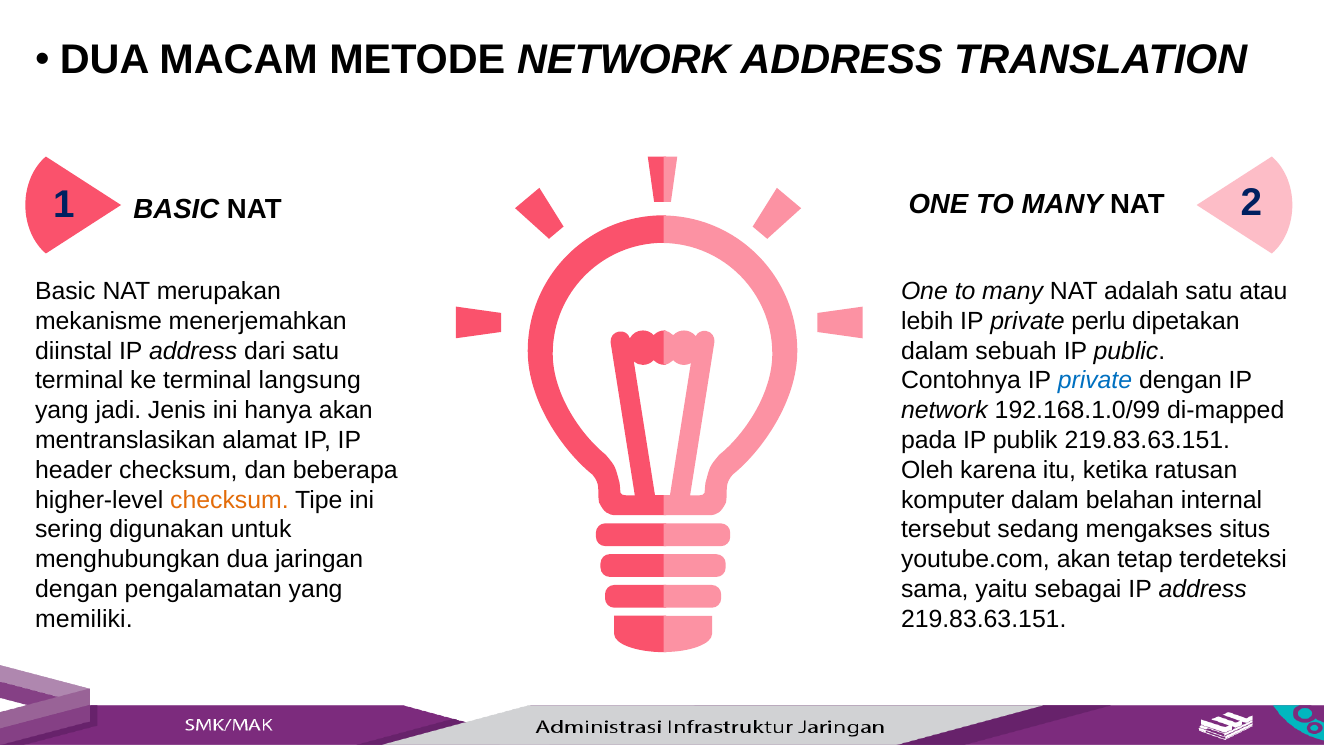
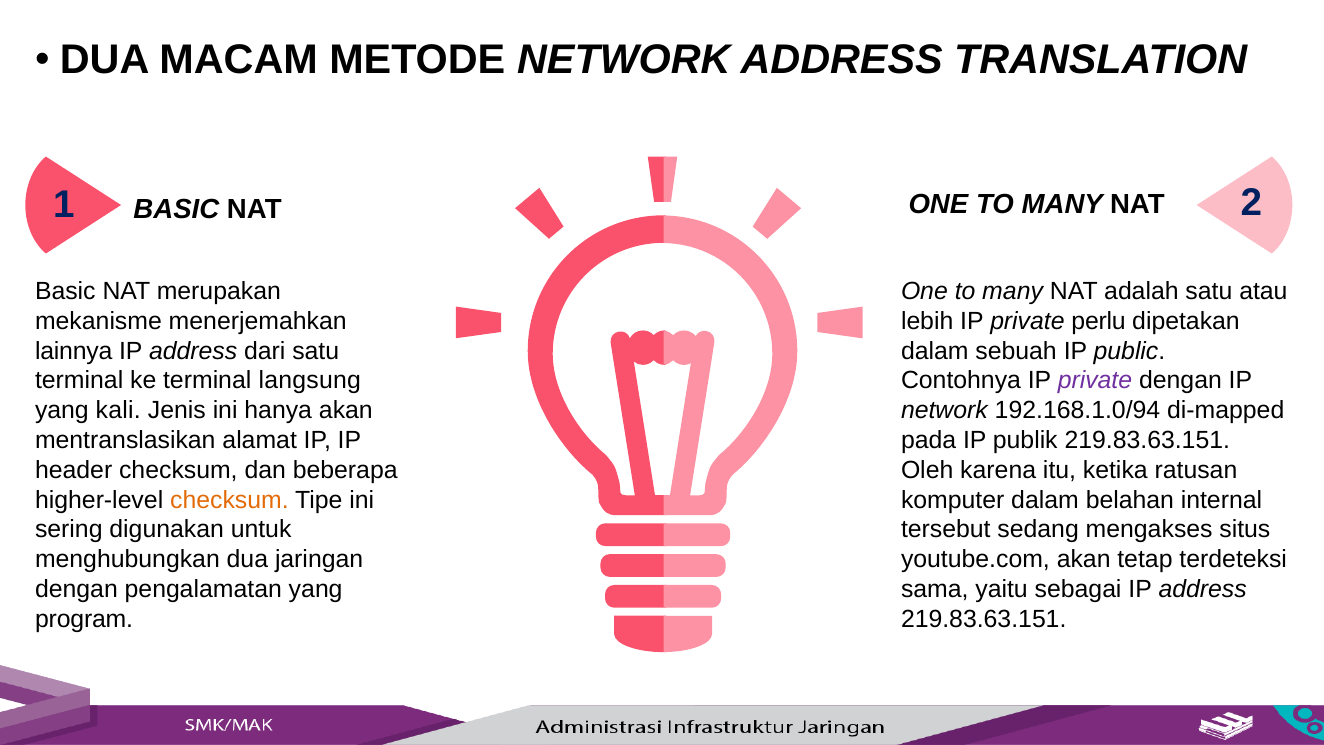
diinstal: diinstal -> lainnya
private at (1095, 381) colour: blue -> purple
jadi: jadi -> kali
192.168.1.0/99: 192.168.1.0/99 -> 192.168.1.0/94
memiliki: memiliki -> program
